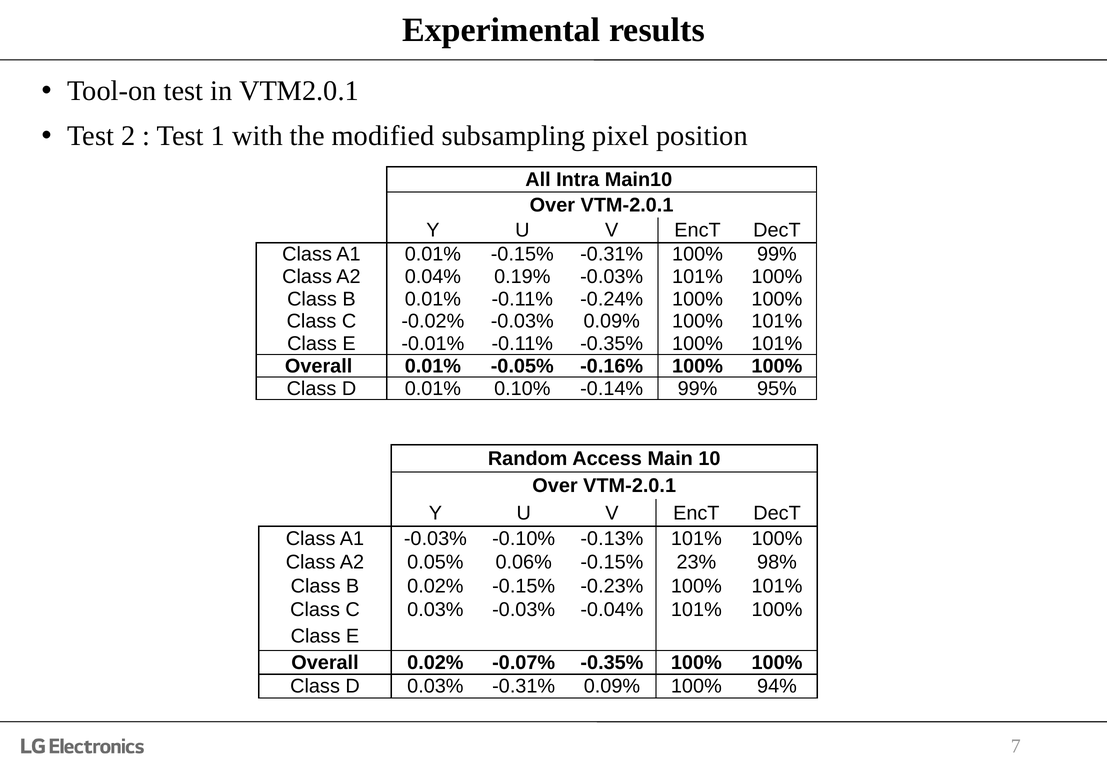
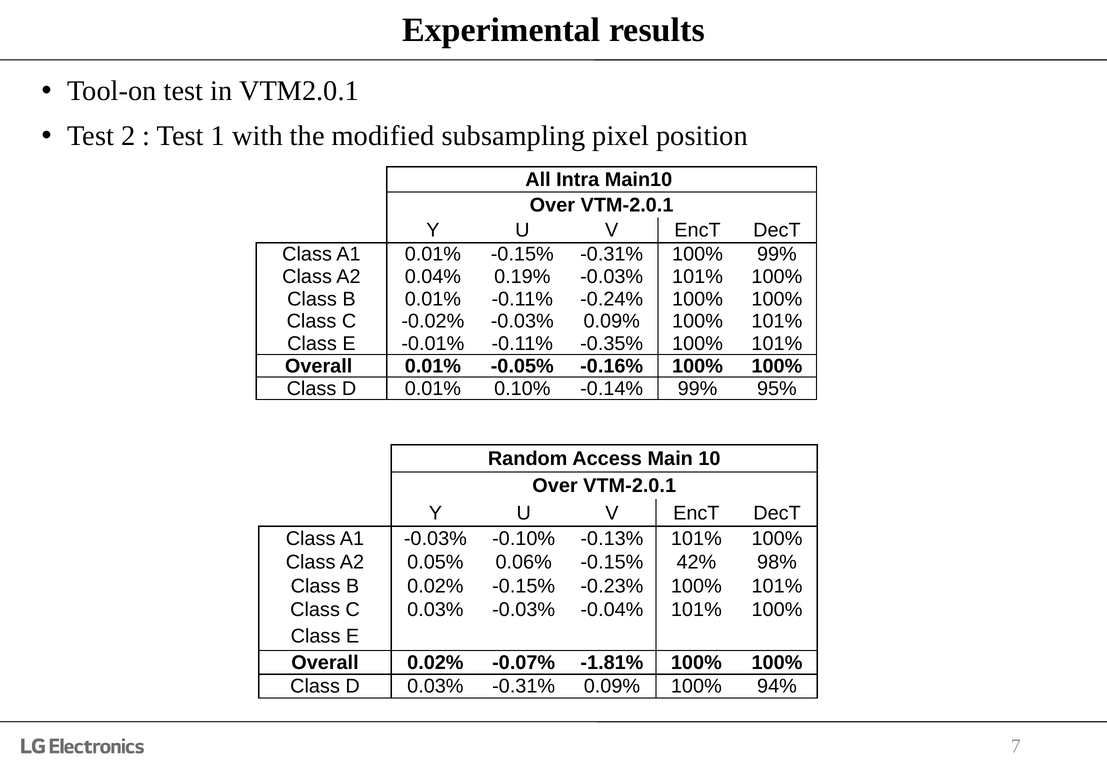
23%: 23% -> 42%
-0.07% -0.35%: -0.35% -> -1.81%
